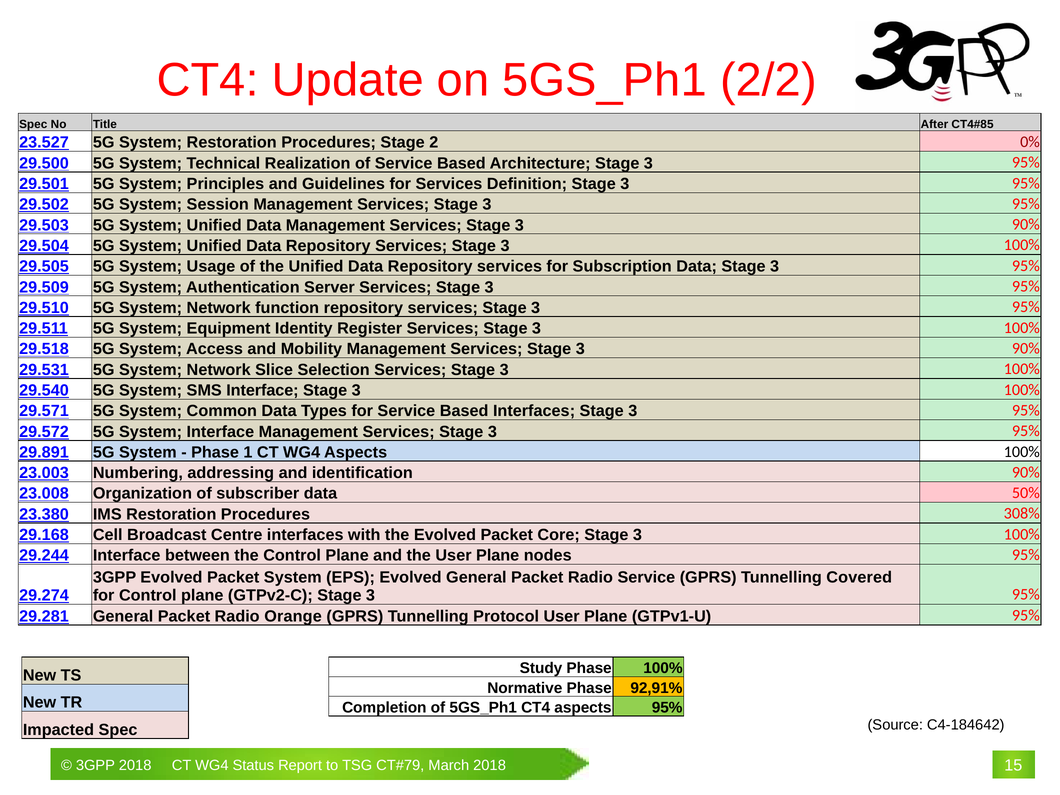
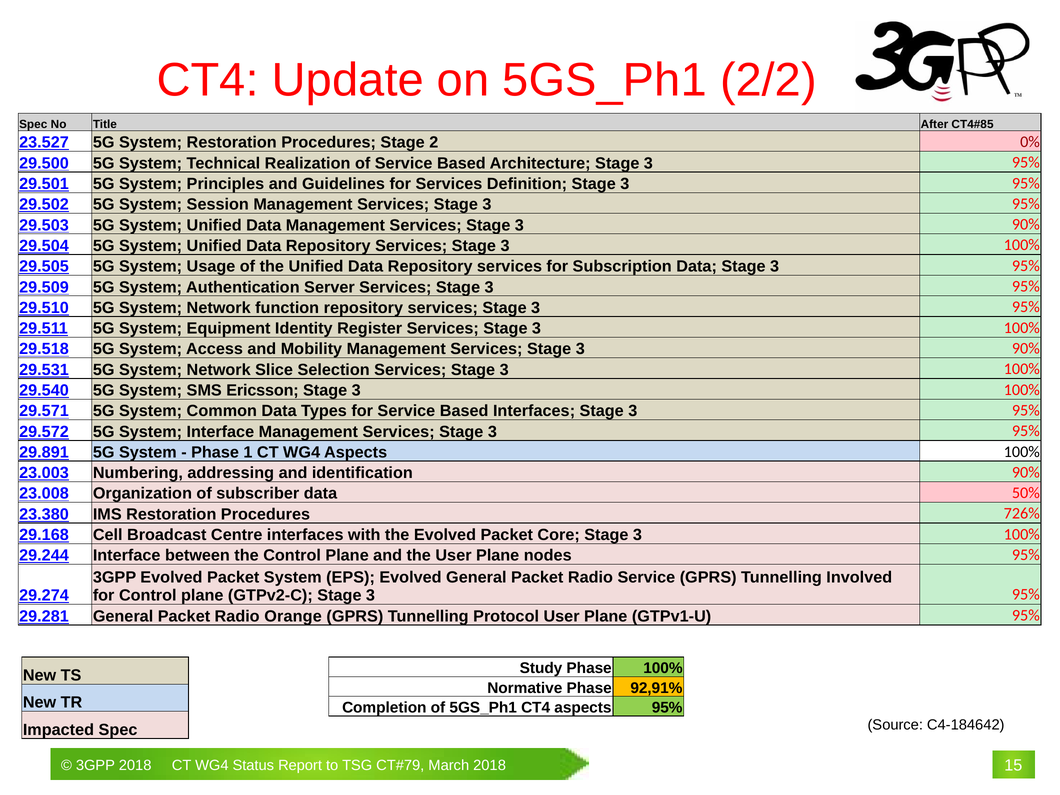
SMS Interface: Interface -> Ericsson
308%: 308% -> 726%
Covered: Covered -> Involved
